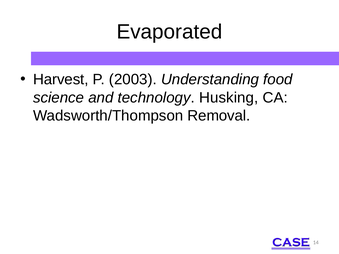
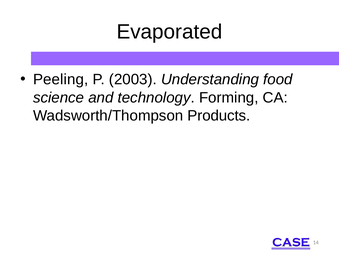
Harvest: Harvest -> Peeling
Husking: Husking -> Forming
Removal: Removal -> Products
